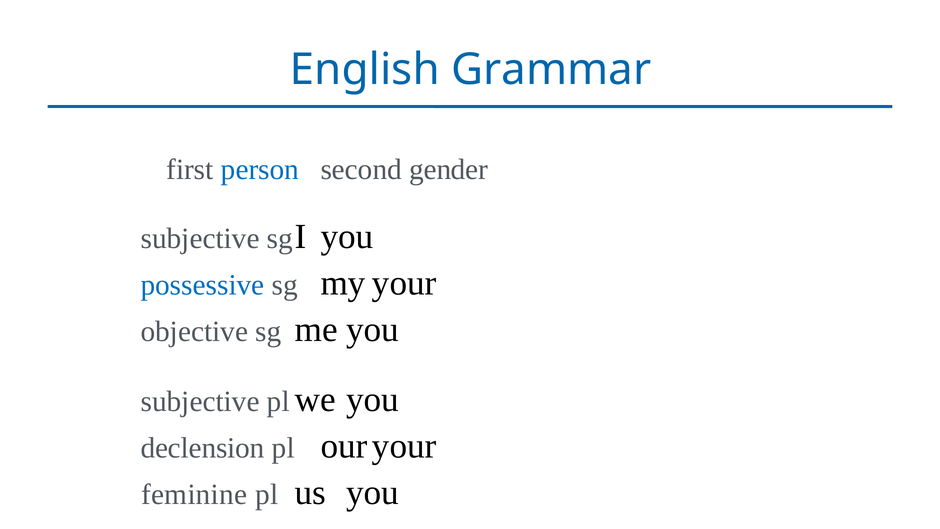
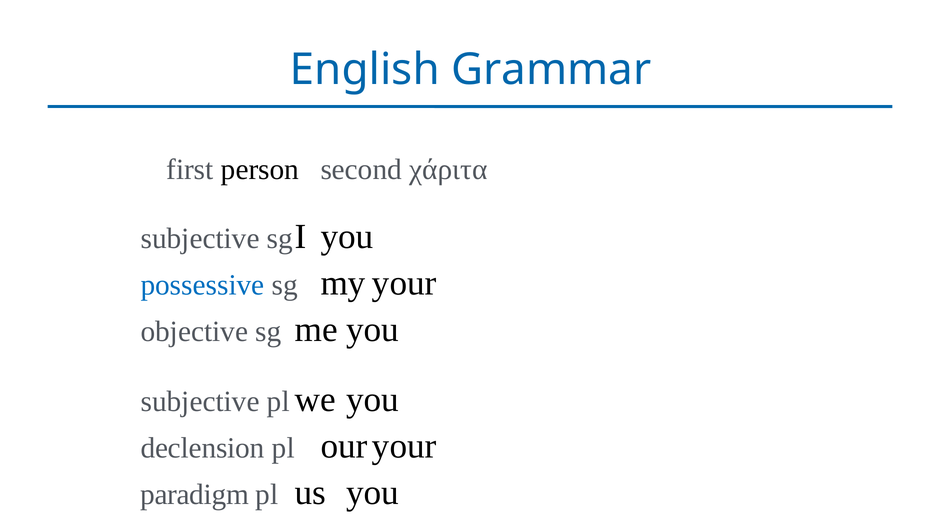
person colour: blue -> black
gender: gender -> χάριτα
feminine: feminine -> paradigm
